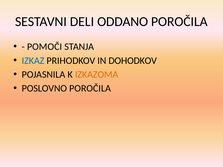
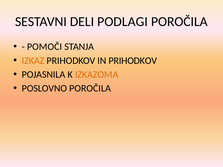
ODDANO: ODDANO -> PODLAGI
IZKAZ colour: blue -> orange
IN DOHODKOV: DOHODKOV -> PRIHODKOV
